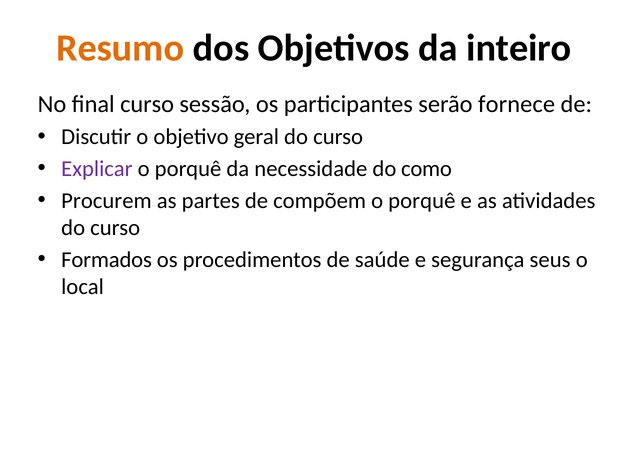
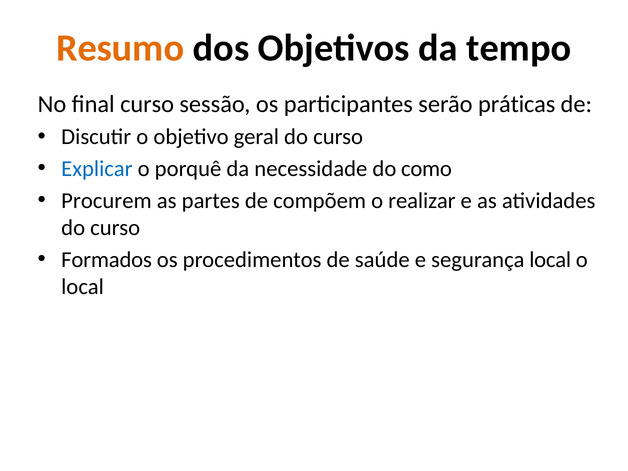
inteiro: inteiro -> tempo
fornece: fornece -> práticas
Explicar colour: purple -> blue
compõem o porquê: porquê -> realizar
segurança seus: seus -> local
